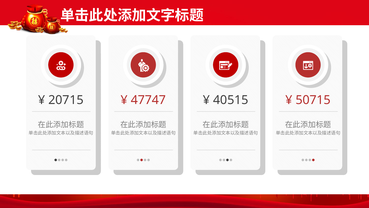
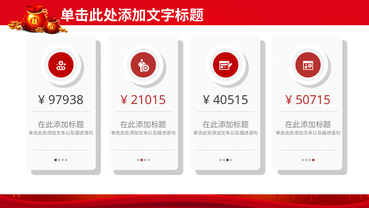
20715: 20715 -> 97938
47747: 47747 -> 21015
